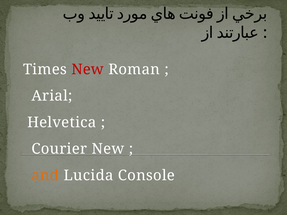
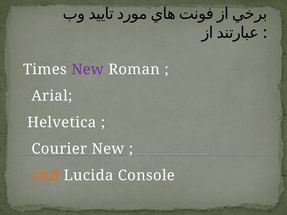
New at (88, 69) colour: red -> purple
